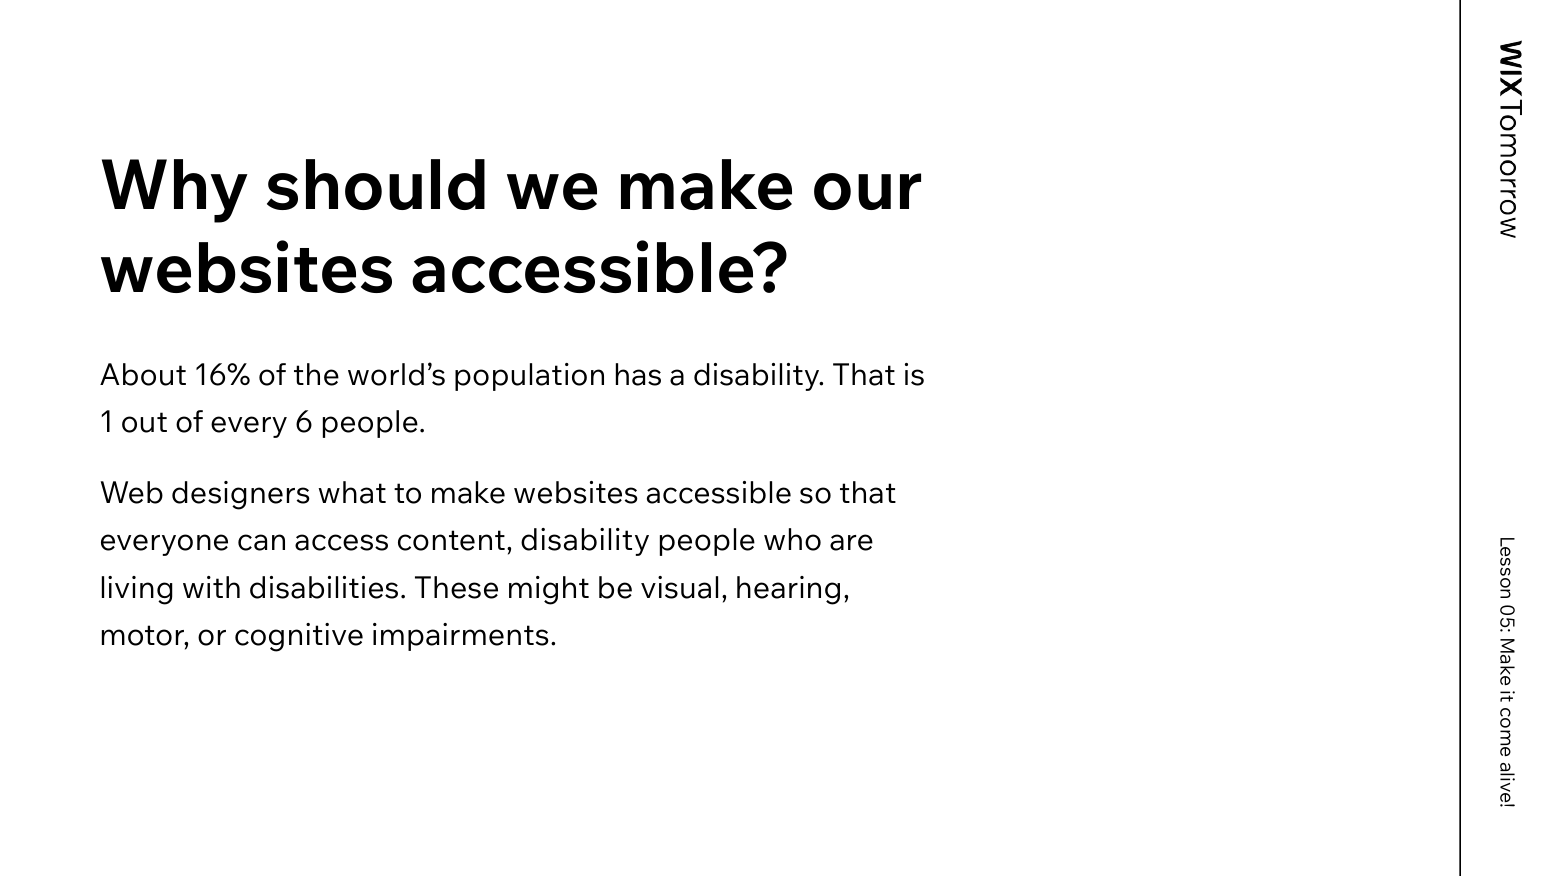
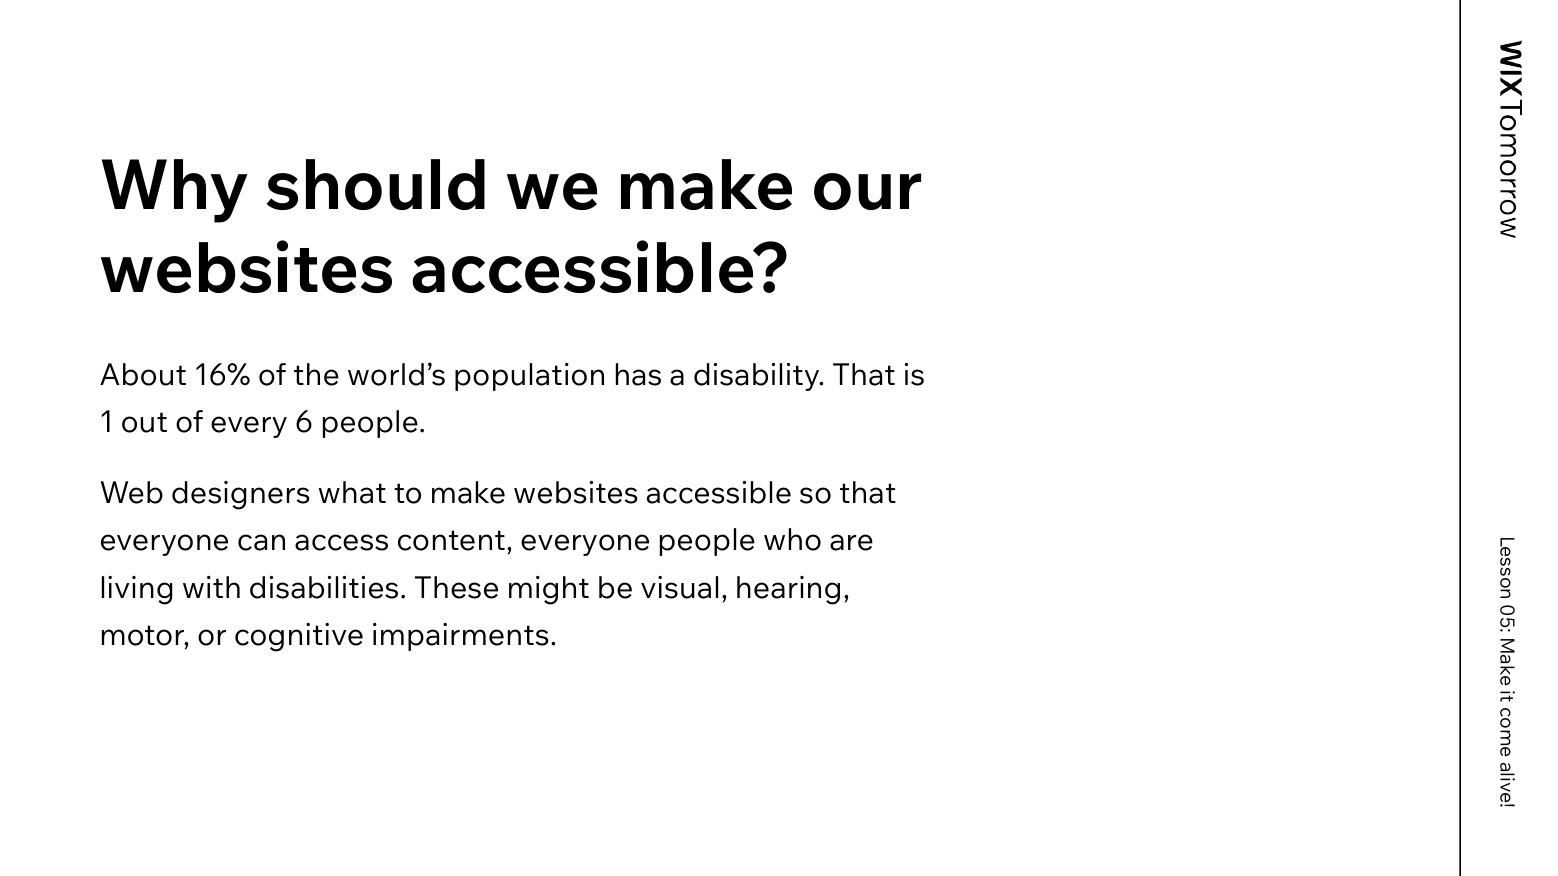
content disability: disability -> everyone
